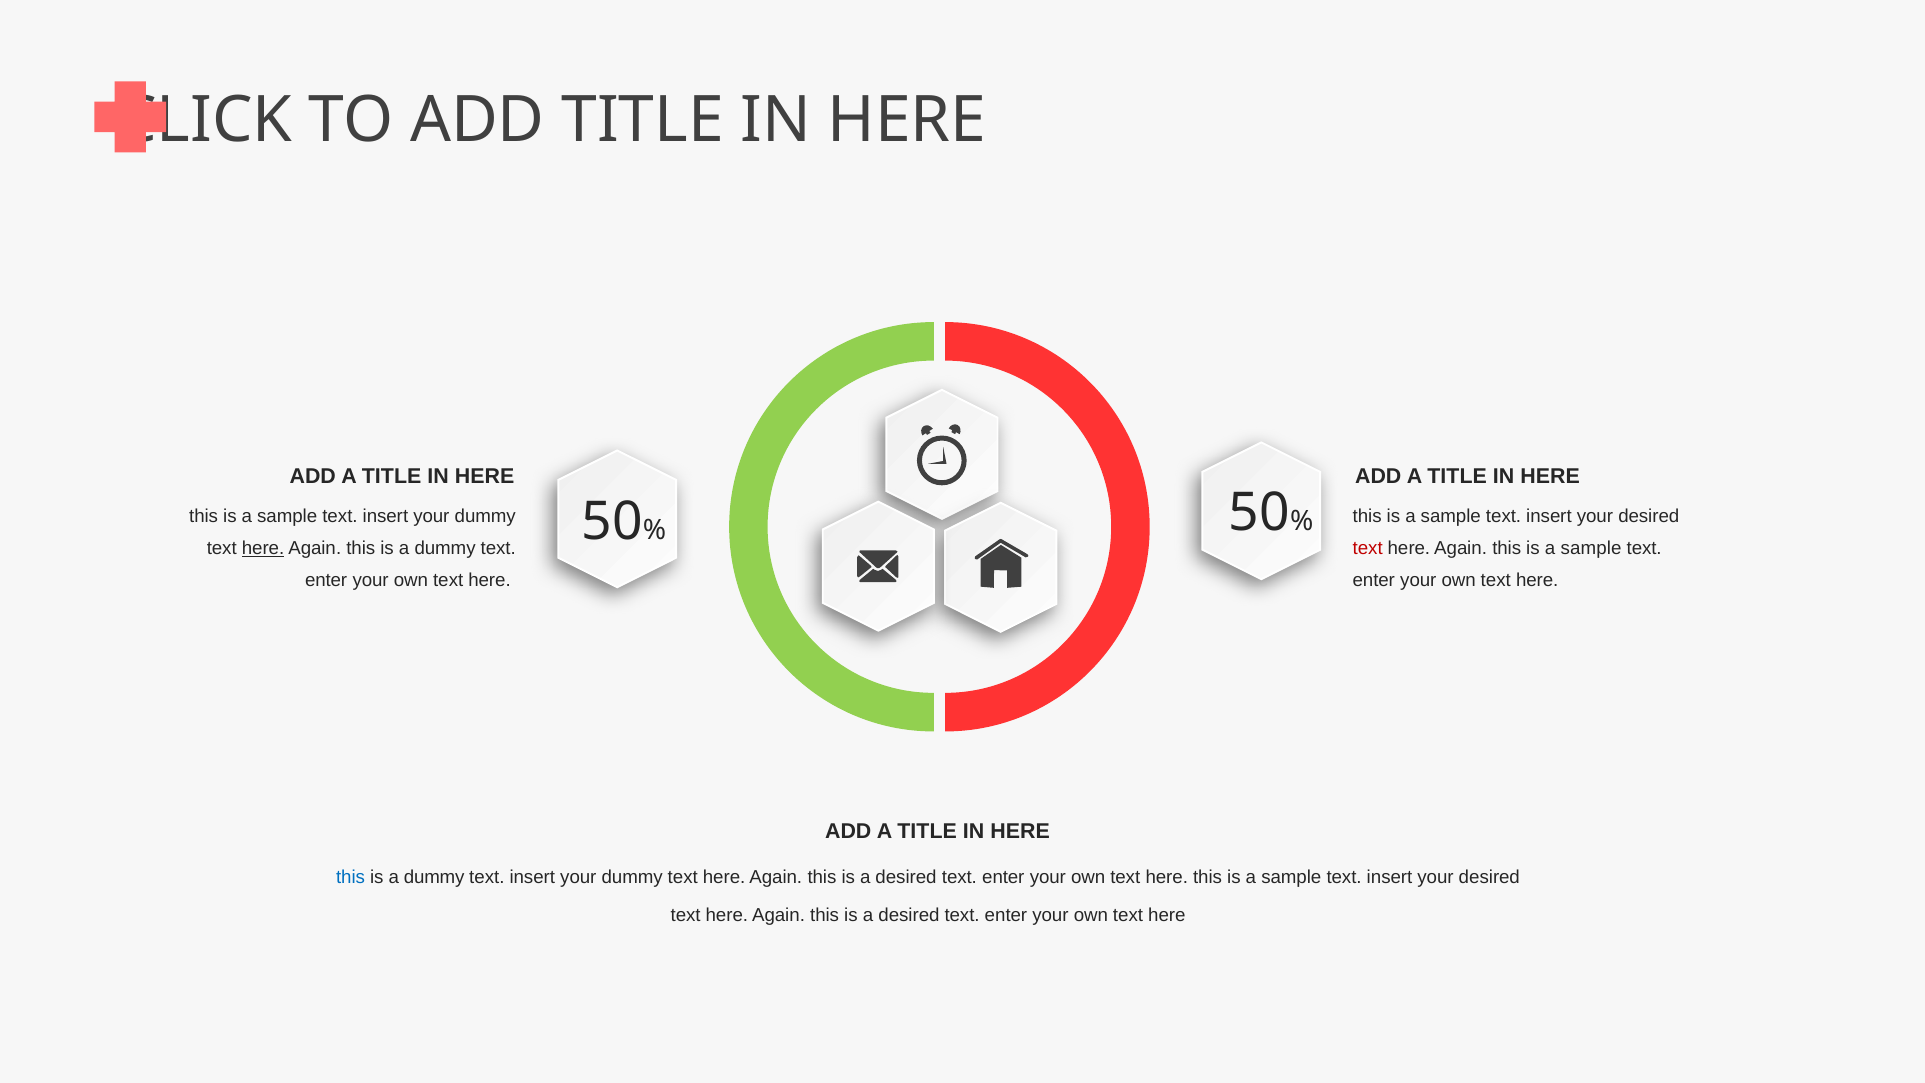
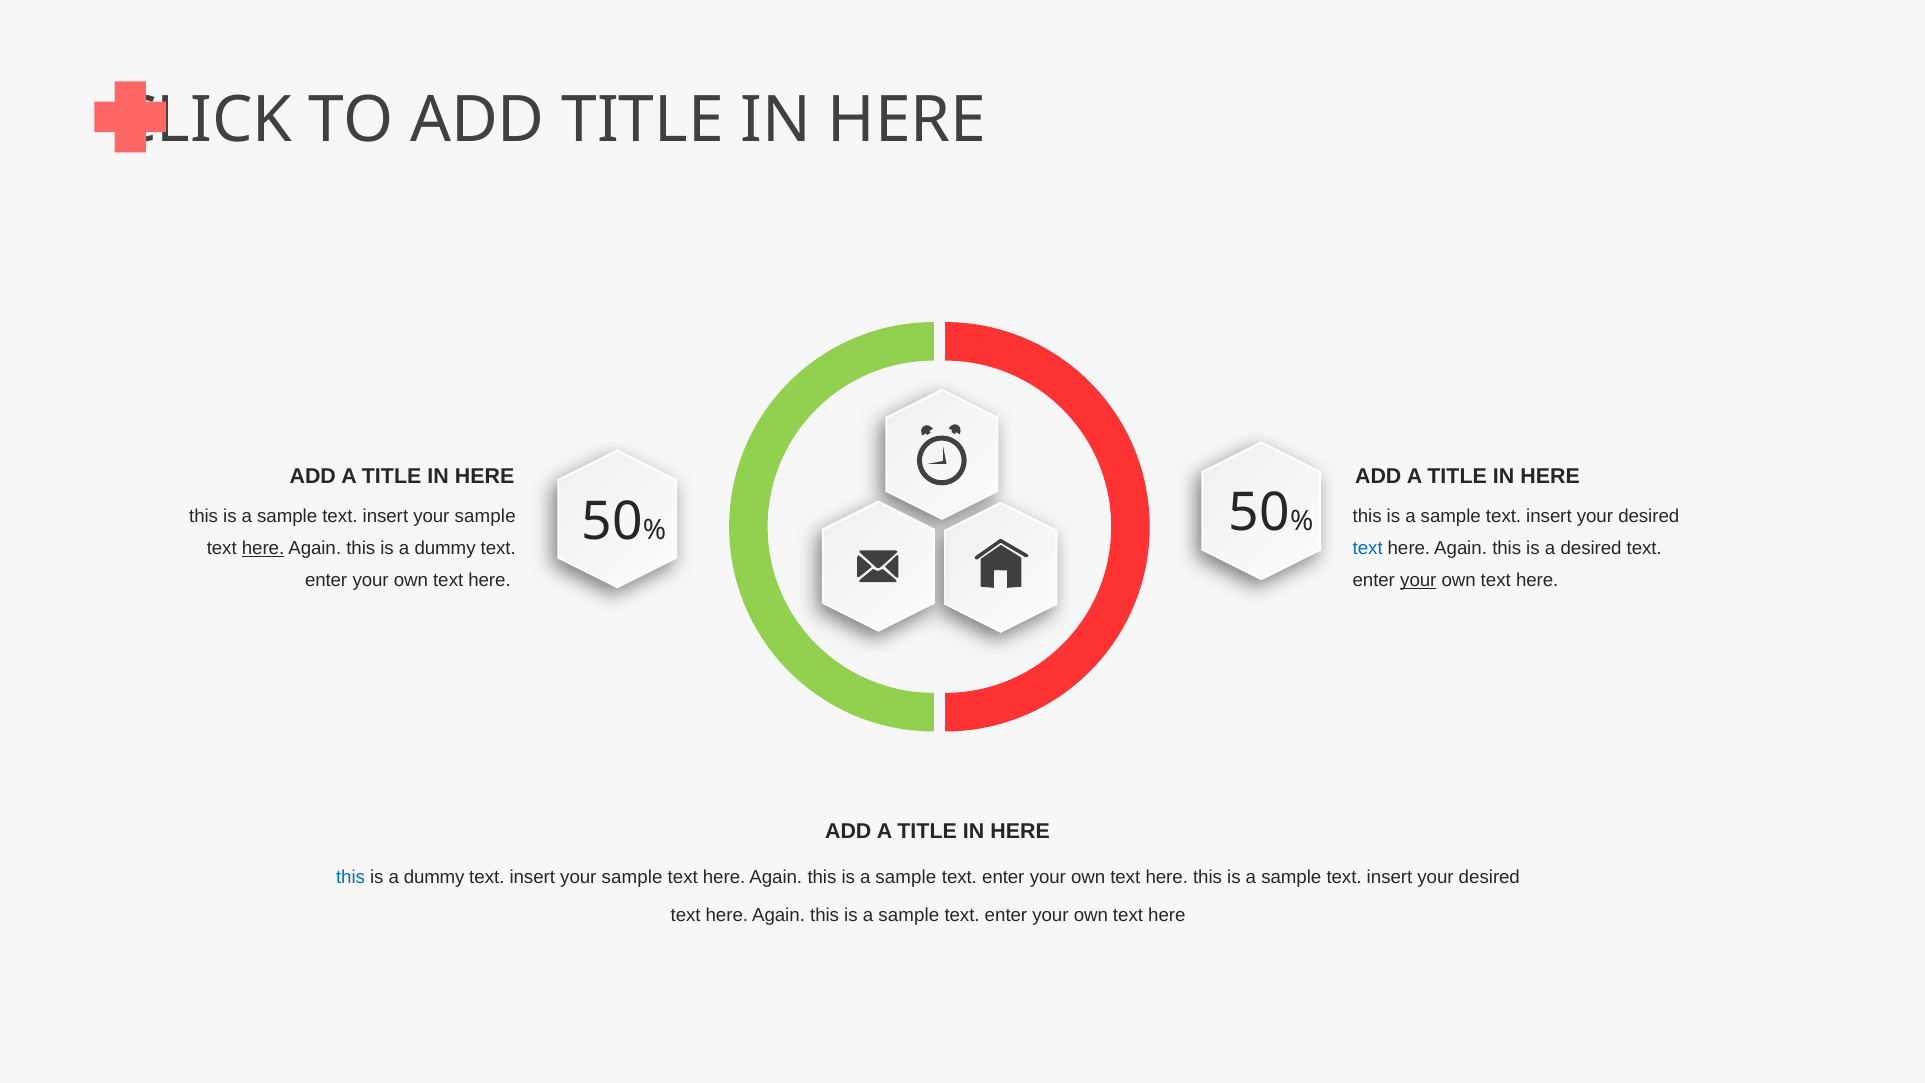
dummy at (485, 517): dummy -> sample
text at (1368, 549) colour: red -> blue
sample at (1591, 549): sample -> desired
your at (1418, 581) underline: none -> present
dummy at (632, 877): dummy -> sample
desired at (906, 877): desired -> sample
desired at (909, 915): desired -> sample
